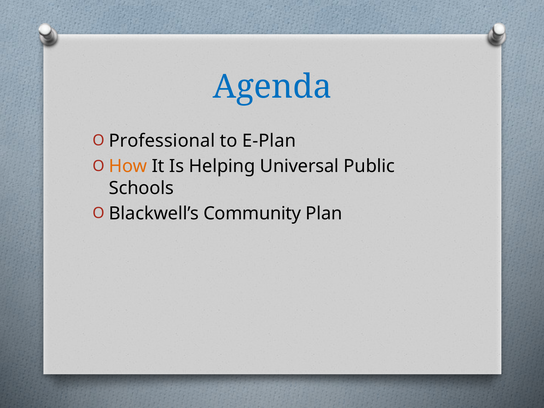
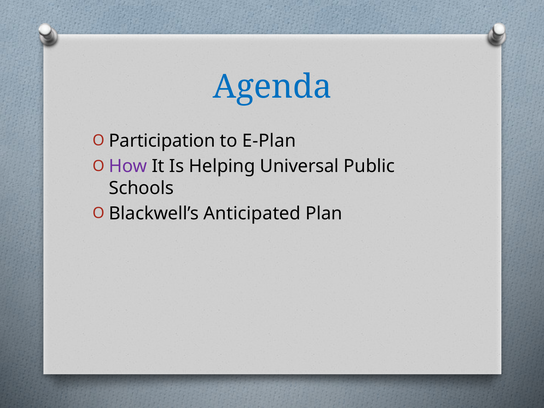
Professional: Professional -> Participation
How colour: orange -> purple
Community: Community -> Anticipated
